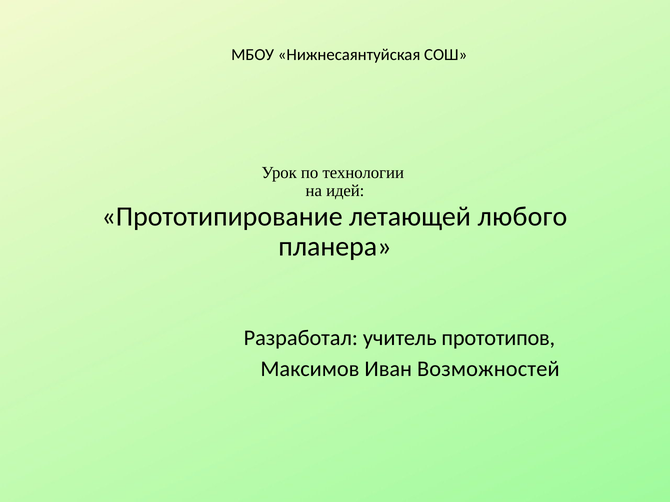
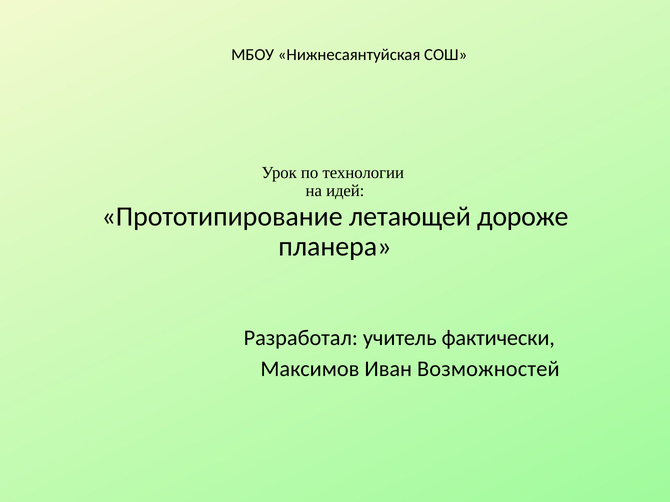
любого: любого -> дороже
прототипов: прототипов -> фактически
